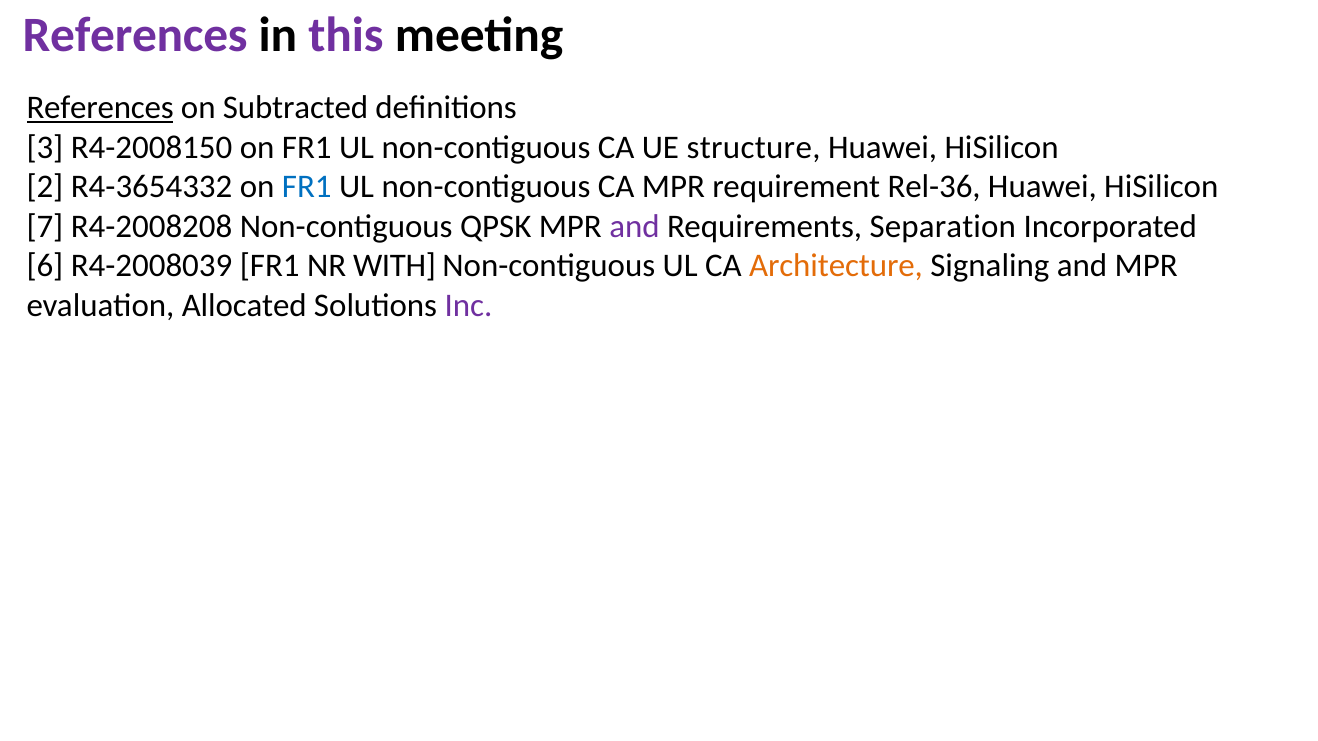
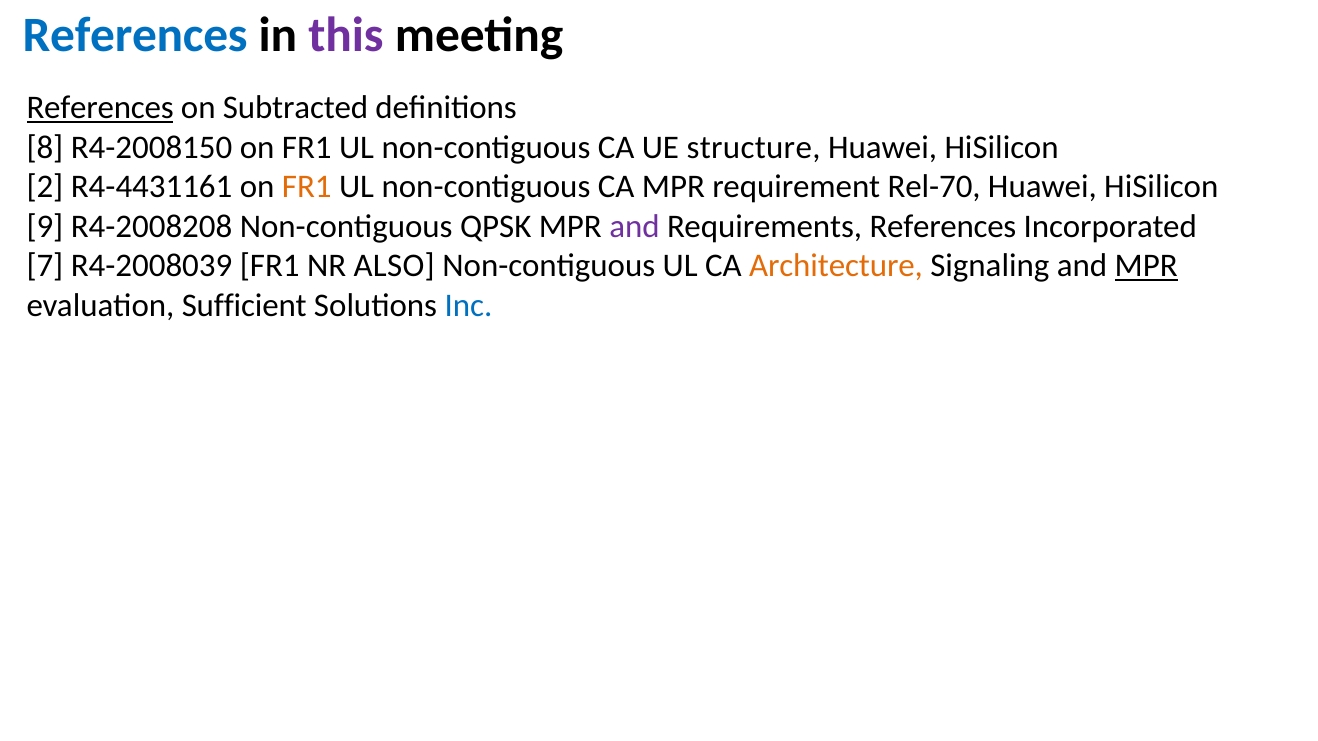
References at (135, 36) colour: purple -> blue
3: 3 -> 8
R4-3654332: R4-3654332 -> R4-4431161
FR1 at (307, 187) colour: blue -> orange
Rel-36: Rel-36 -> Rel-70
7: 7 -> 9
Requirements Separation: Separation -> References
6: 6 -> 7
WITH: WITH -> ALSO
MPR at (1146, 266) underline: none -> present
Allocated: Allocated -> Sufficient
Inc colour: purple -> blue
